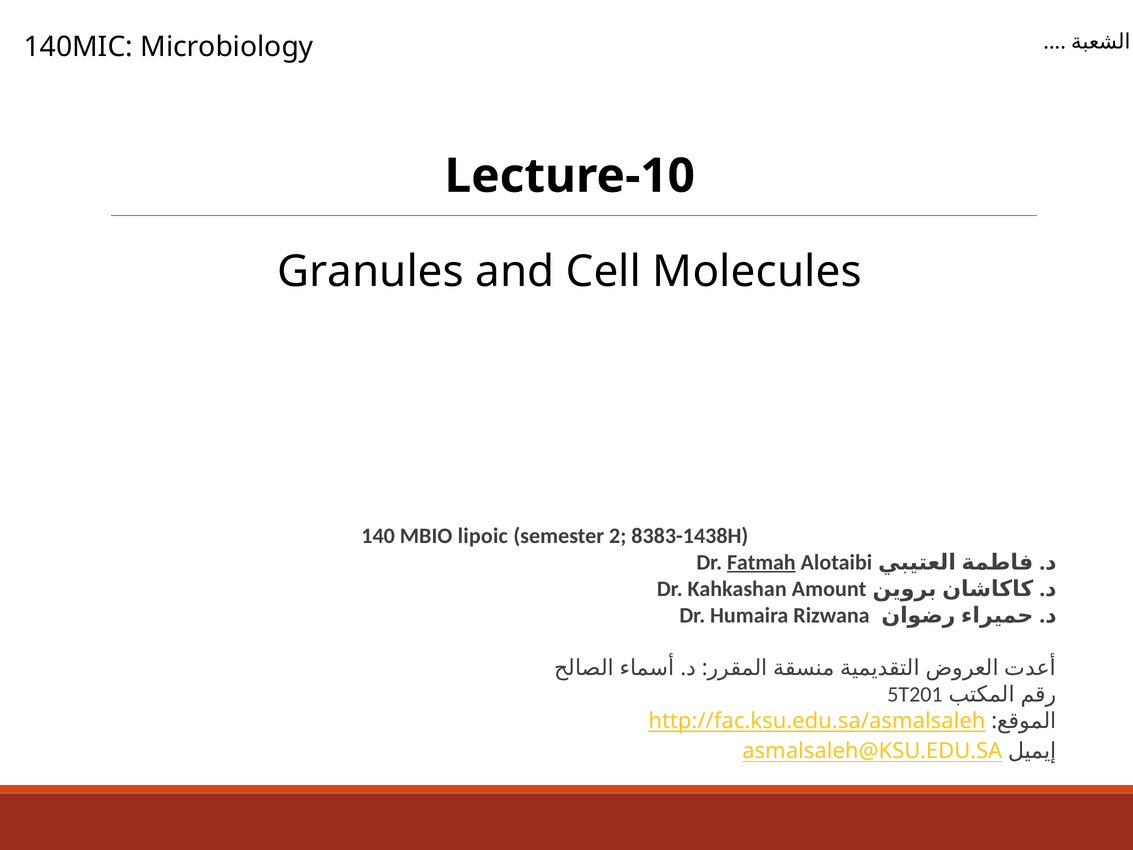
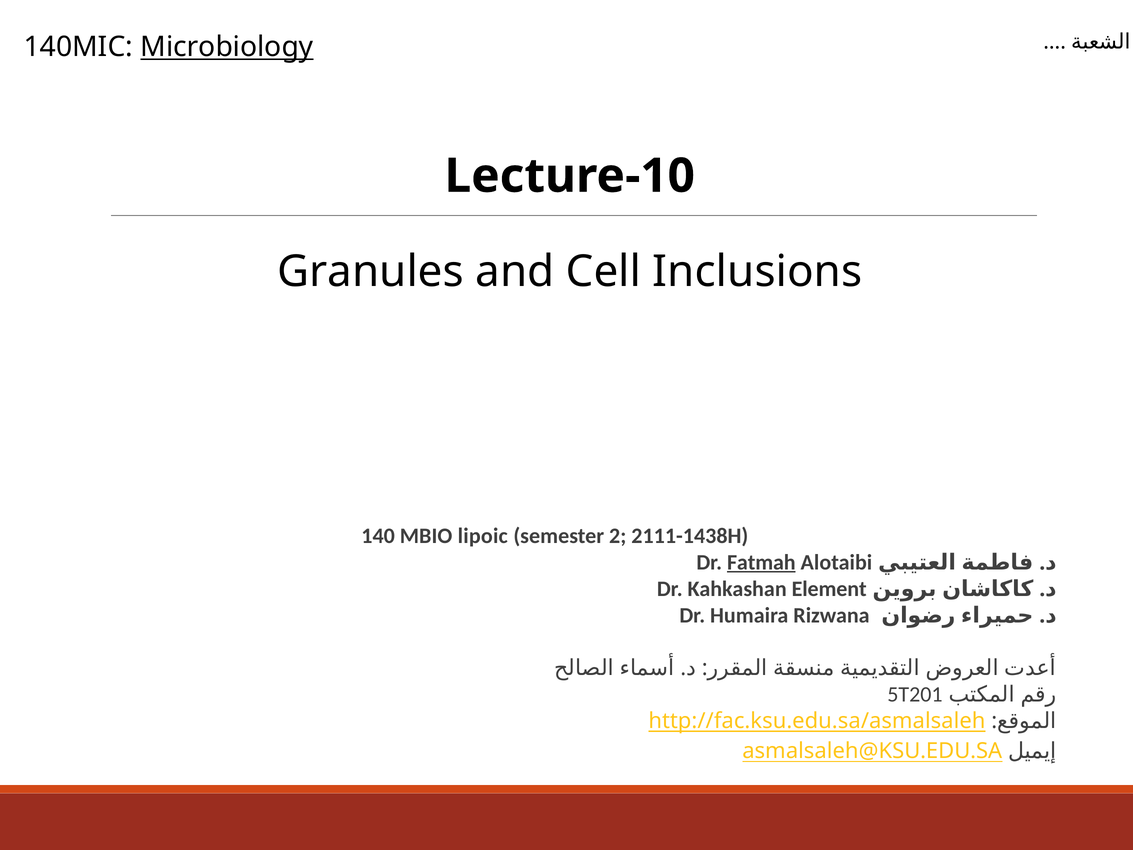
Microbiology underline: none -> present
Molecules: Molecules -> Inclusions
8383-1438H: 8383-1438H -> 2111-1438H
Amount: Amount -> Element
